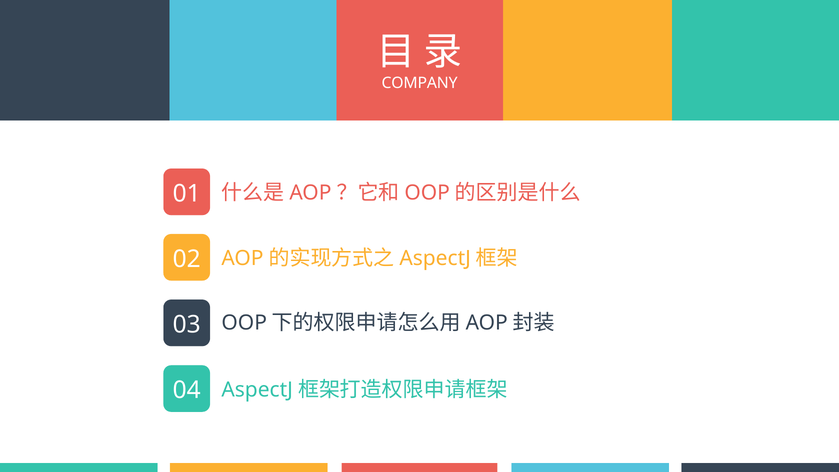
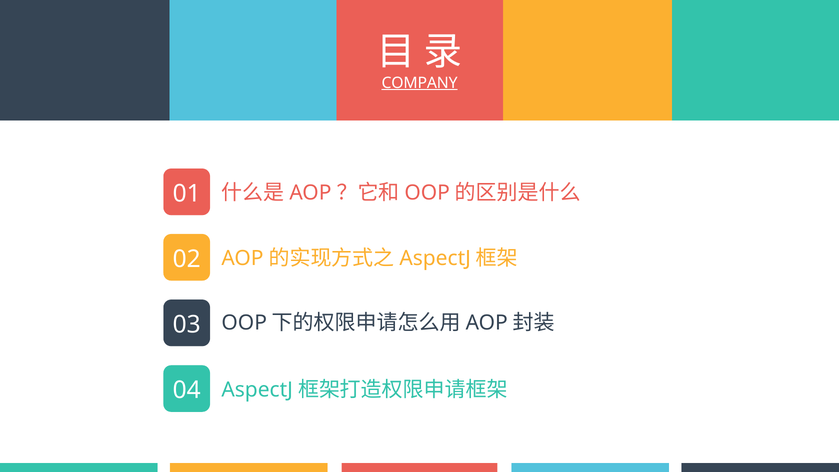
COMPANY underline: none -> present
